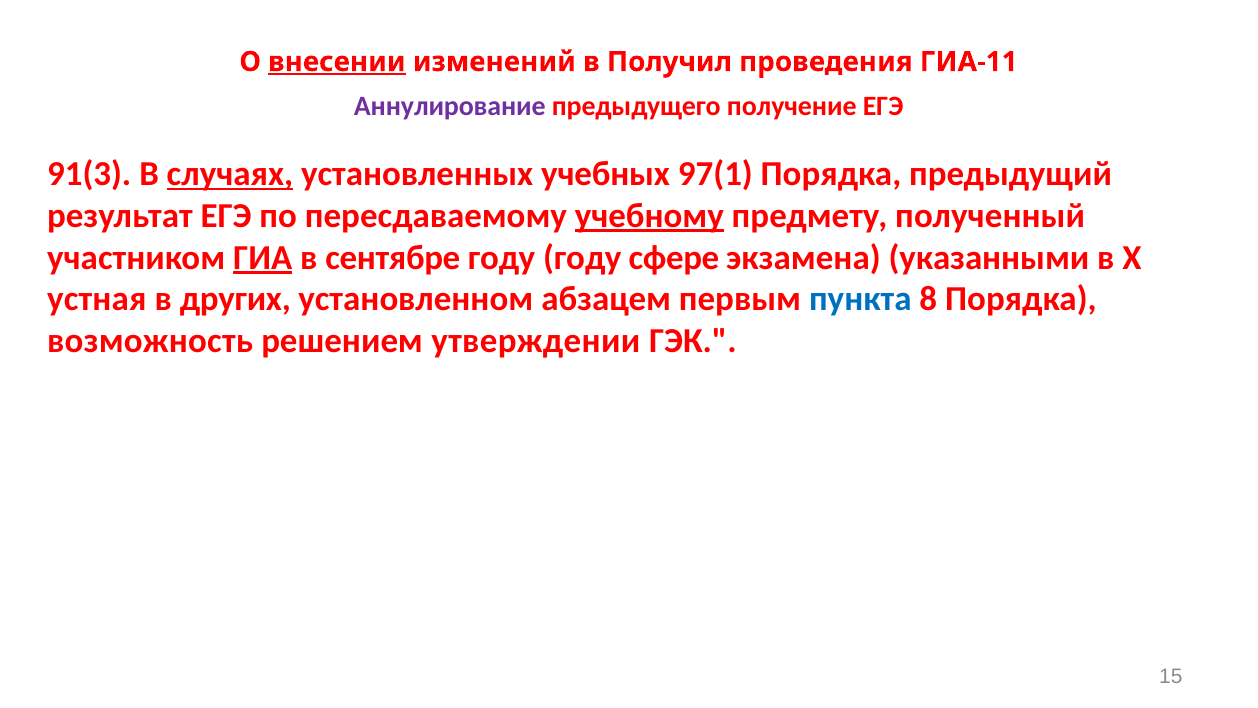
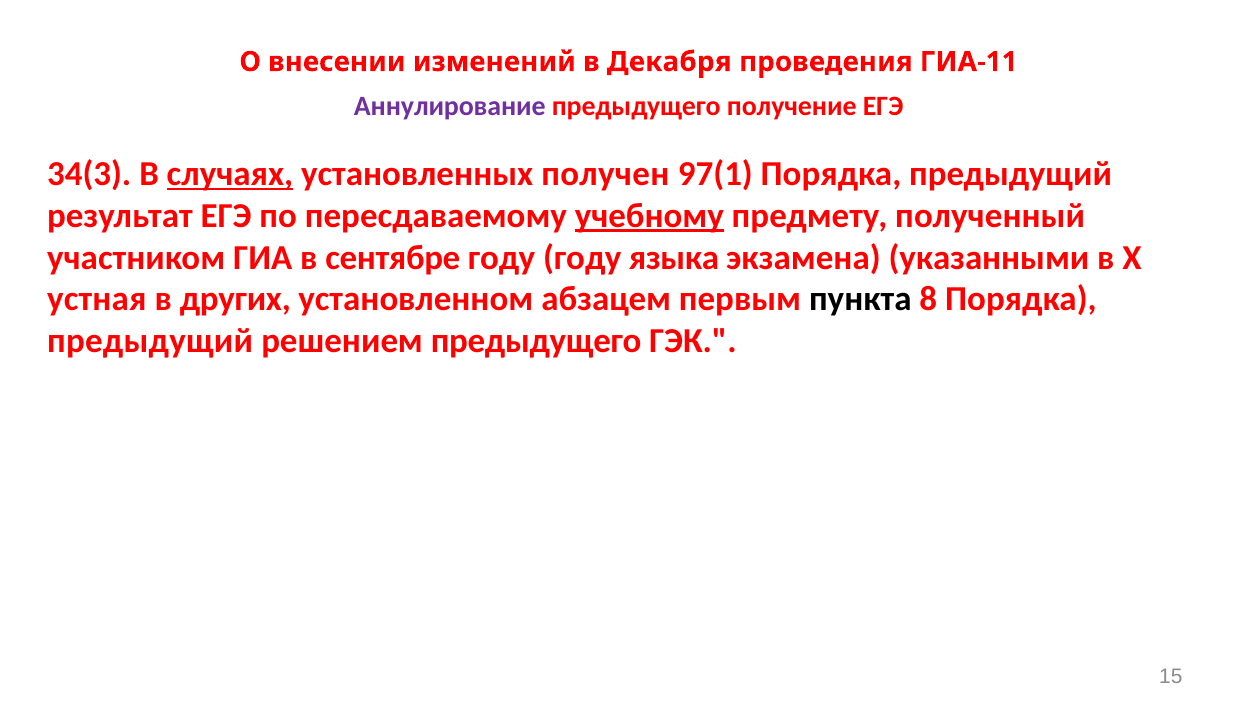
внесении underline: present -> none
Получил: Получил -> Декабря
91(3: 91(3 -> 34(3
учебных: учебных -> получен
ГИА underline: present -> none
сфере: сфере -> языка
пункта colour: blue -> black
возможность at (150, 341): возможность -> предыдущий
решением утверждении: утверждении -> предыдущего
